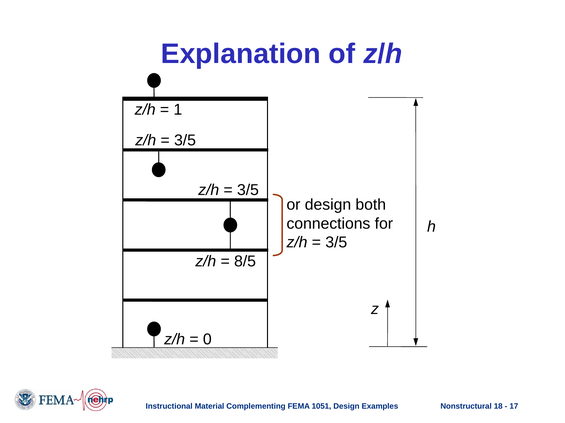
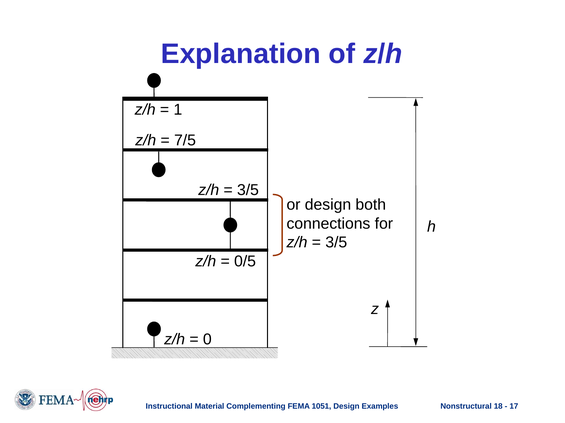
3/5 at (185, 140): 3/5 -> 7/5
8/5: 8/5 -> 0/5
